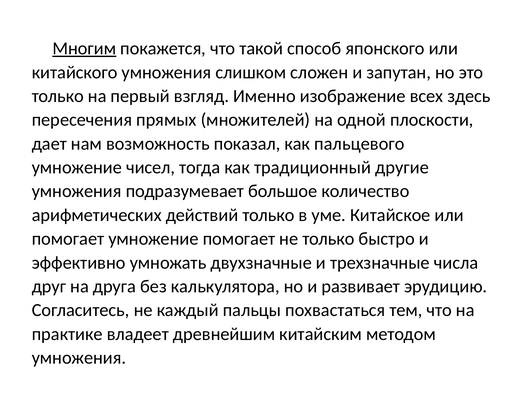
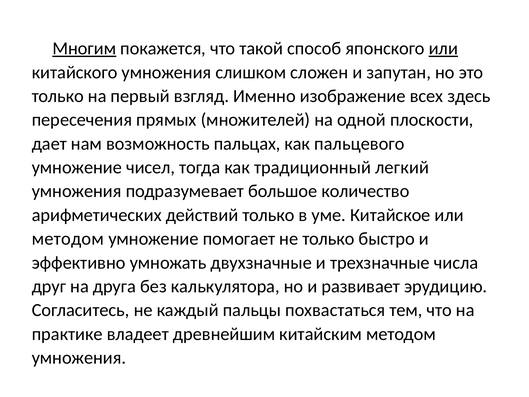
или at (443, 48) underline: none -> present
показал: показал -> пальцах
другие: другие -> легкий
помогает at (68, 239): помогает -> методом
